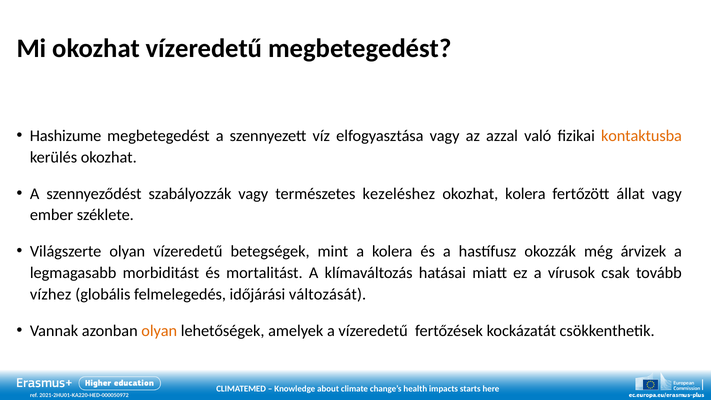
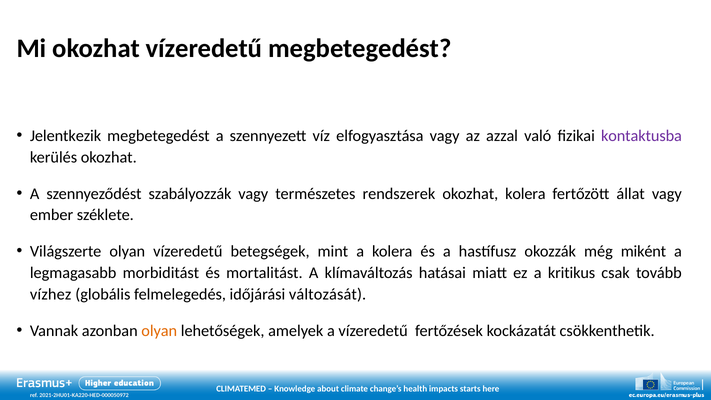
Hashizume: Hashizume -> Jelentkezik
kontaktusba colour: orange -> purple
kezeléshez: kezeléshez -> rendszerek
árvizek: árvizek -> miként
vírusok: vírusok -> kritikus
